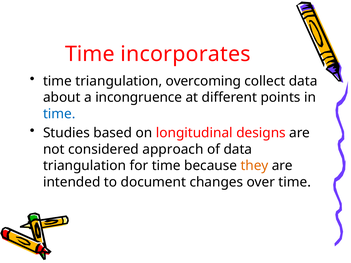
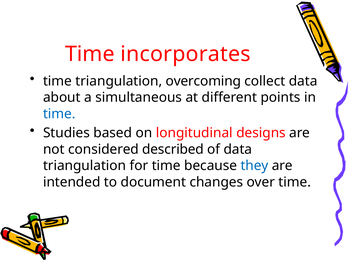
incongruence: incongruence -> simultaneous
approach: approach -> described
they colour: orange -> blue
